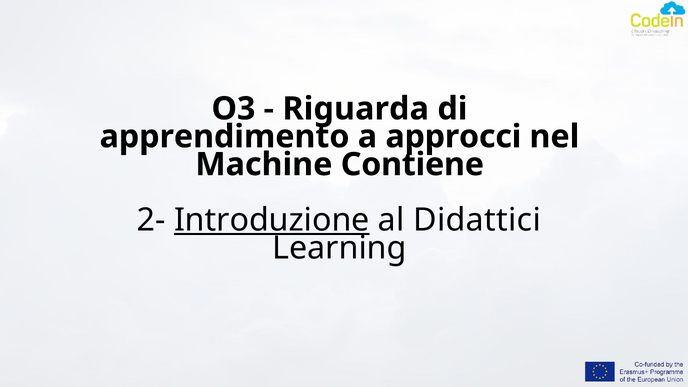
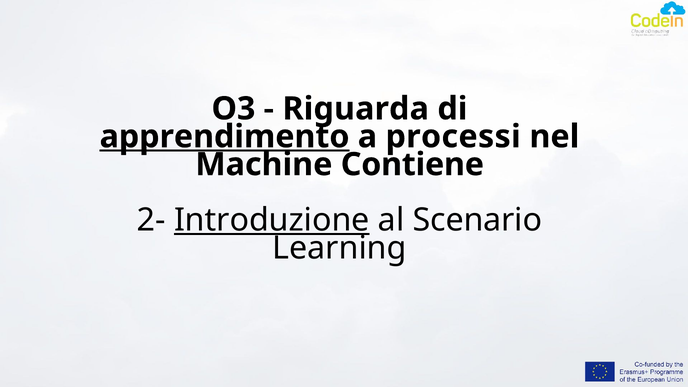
apprendimento underline: none -> present
approcci: approcci -> processi
Didattici: Didattici -> Scenario
